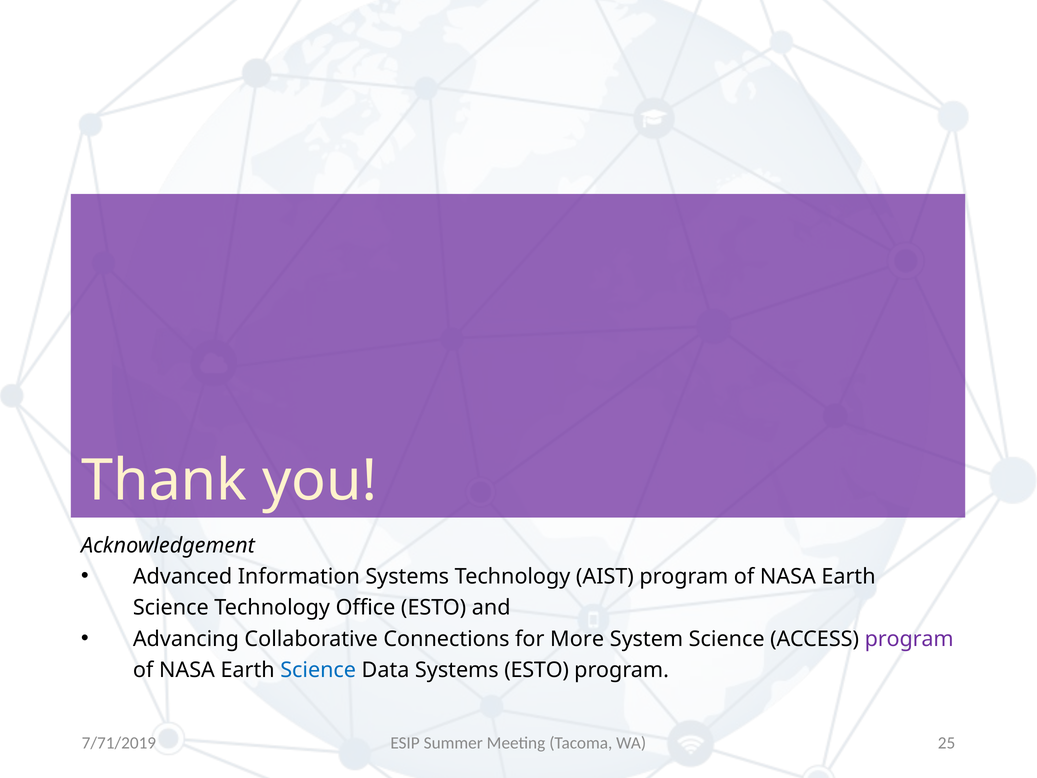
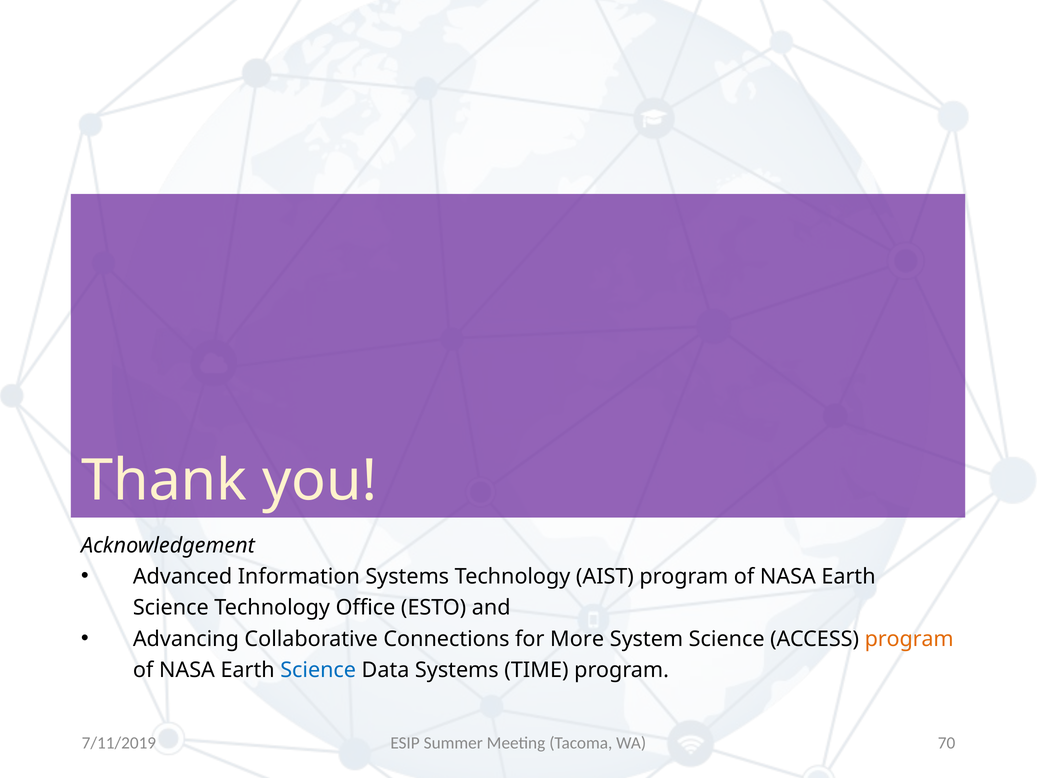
program at (909, 639) colour: purple -> orange
Systems ESTO: ESTO -> TIME
25: 25 -> 70
7/71/2019: 7/71/2019 -> 7/11/2019
